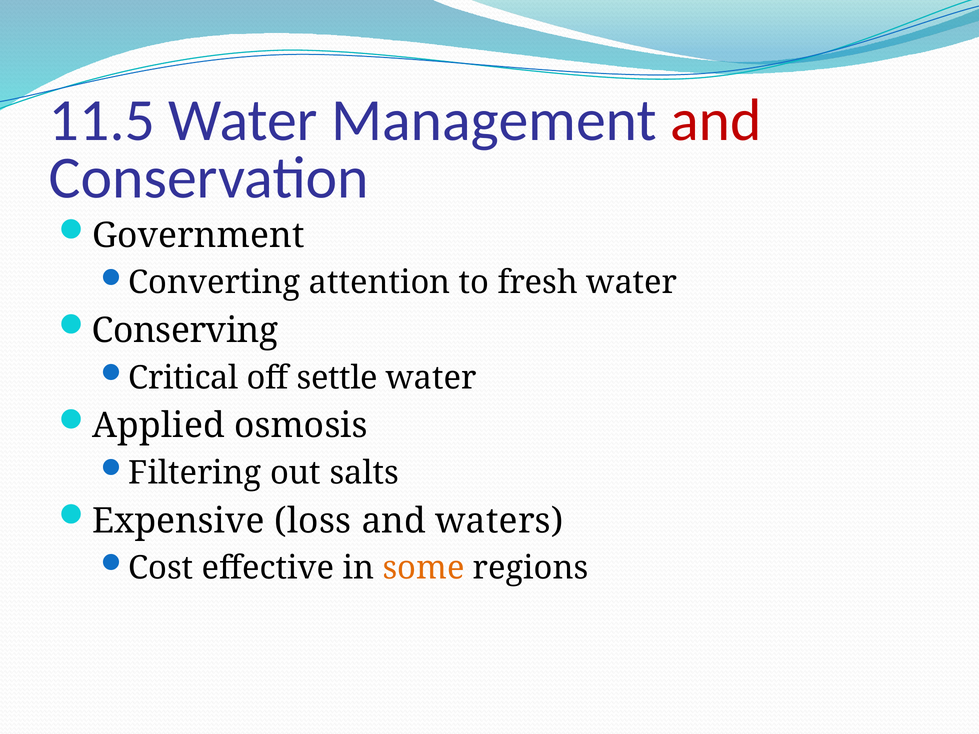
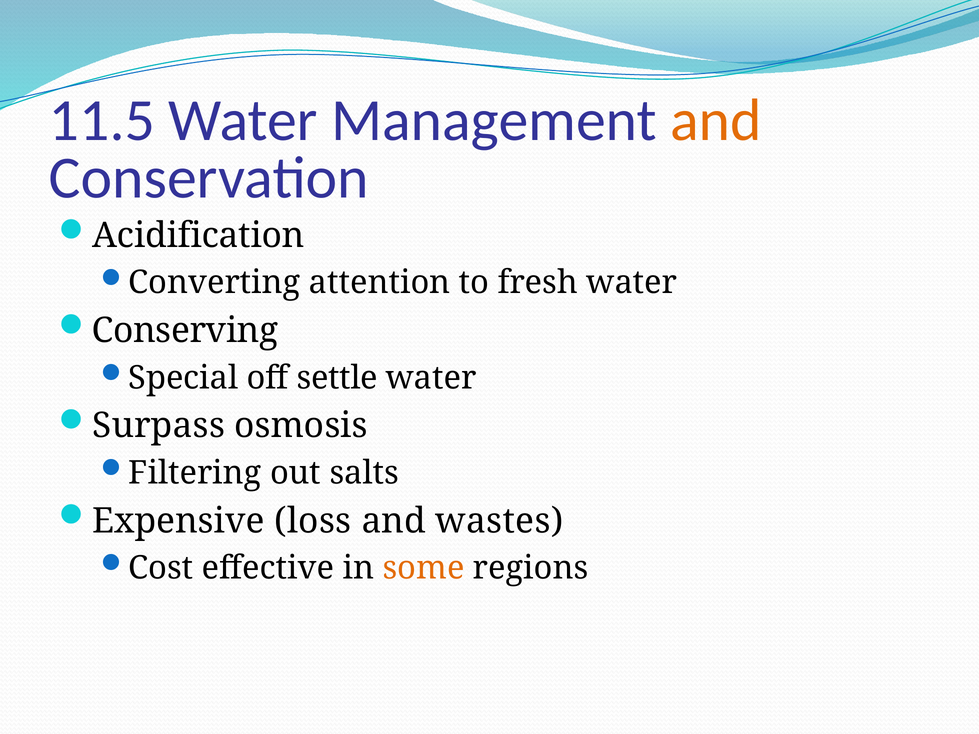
and at (716, 121) colour: red -> orange
Government: Government -> Acidification
Critical: Critical -> Special
Applied: Applied -> Surpass
waters: waters -> wastes
